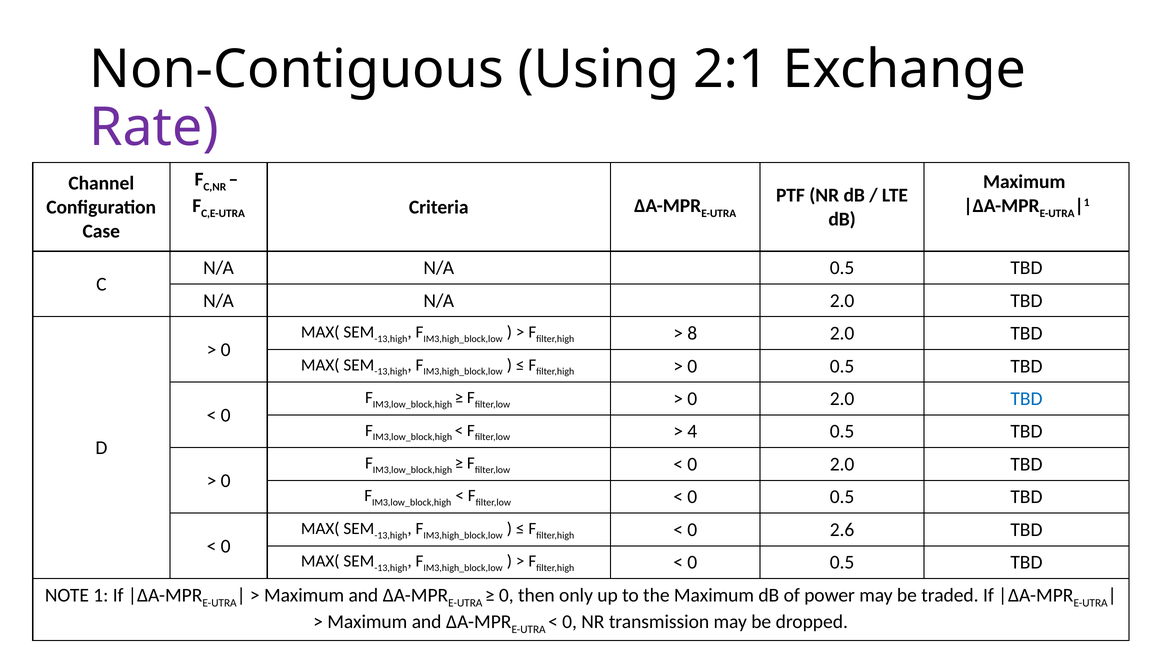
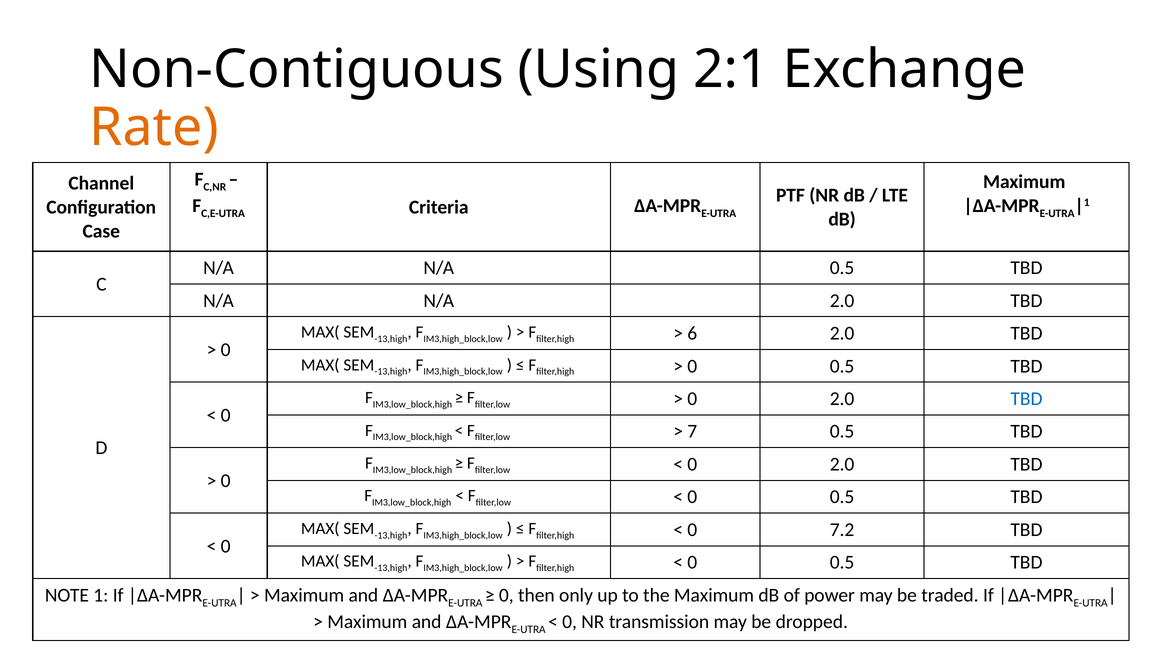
Rate colour: purple -> orange
8: 8 -> 6
4: 4 -> 7
2.6: 2.6 -> 7.2
